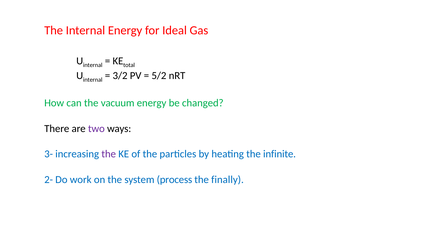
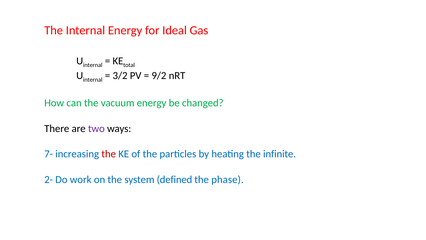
5/2: 5/2 -> 9/2
3-: 3- -> 7-
the at (109, 154) colour: purple -> red
process: process -> defined
finally: finally -> phase
